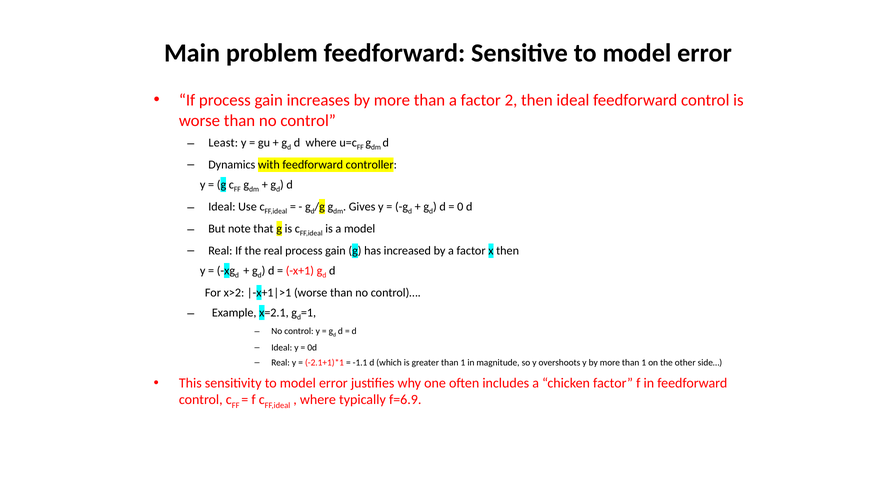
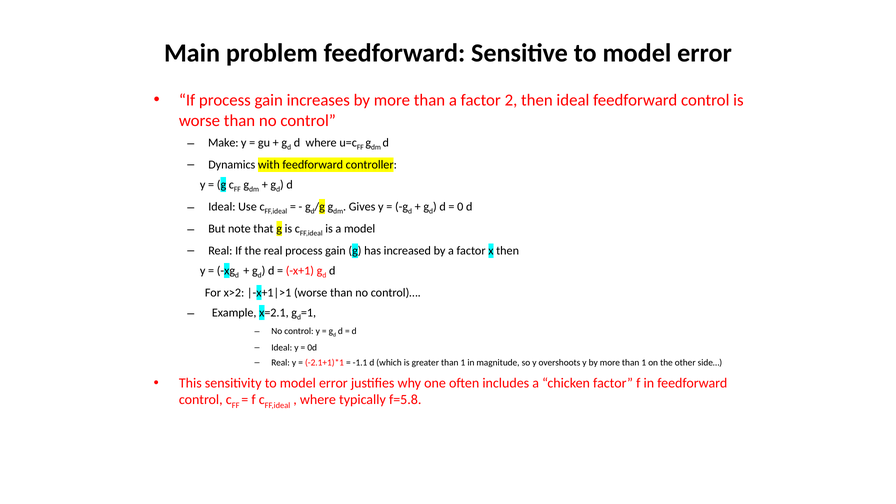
Least: Least -> Make
f=6.9: f=6.9 -> f=5.8
